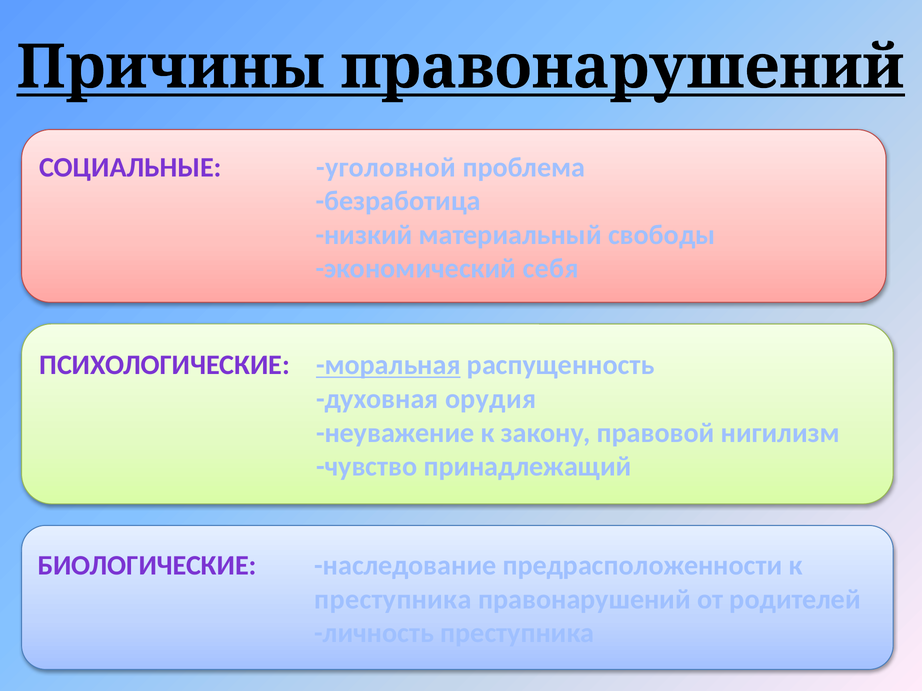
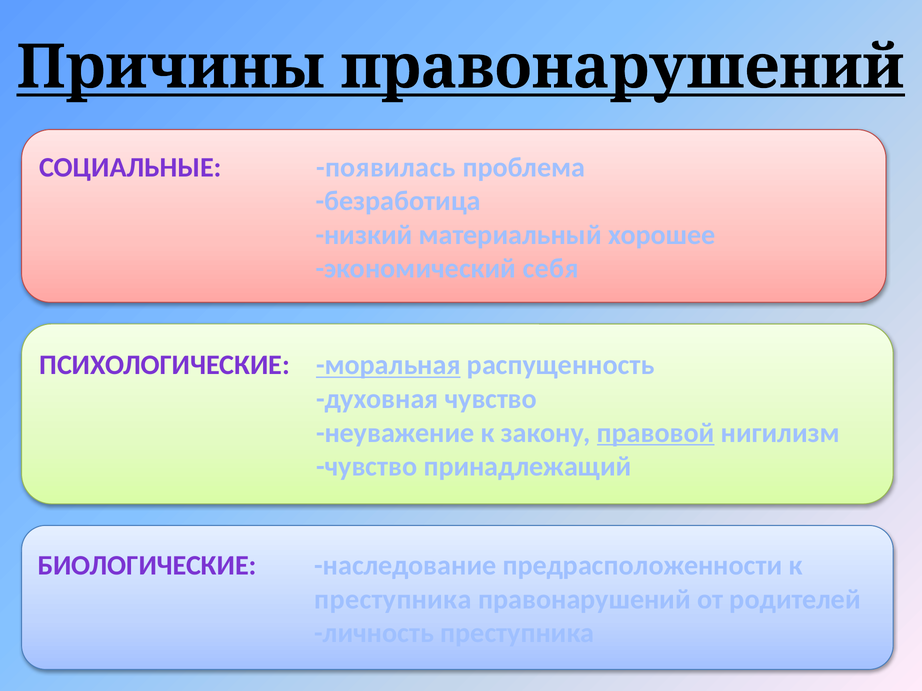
уголовной: уголовной -> появилась
свободы: свободы -> хорошее
духовная орудия: орудия -> чувство
правовой underline: none -> present
